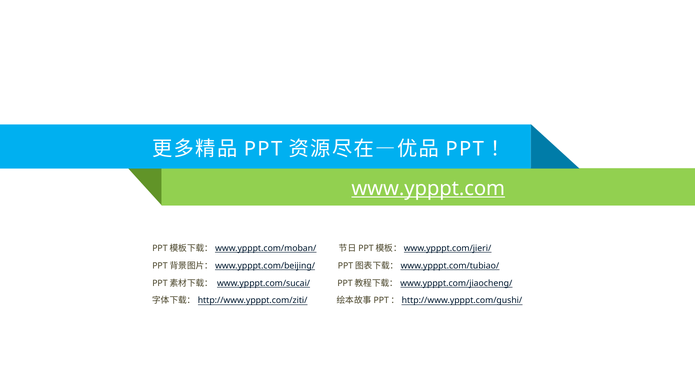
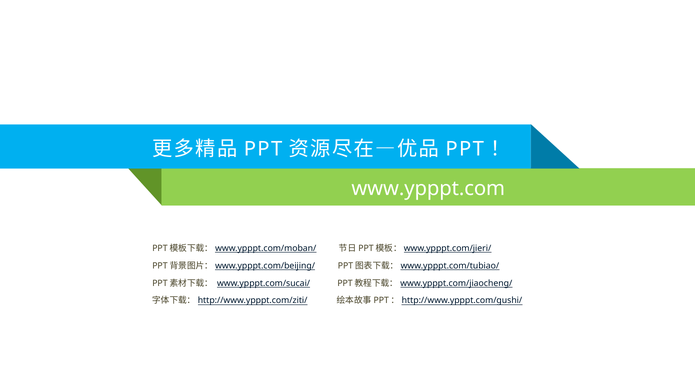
www.ypppt.com underline: present -> none
